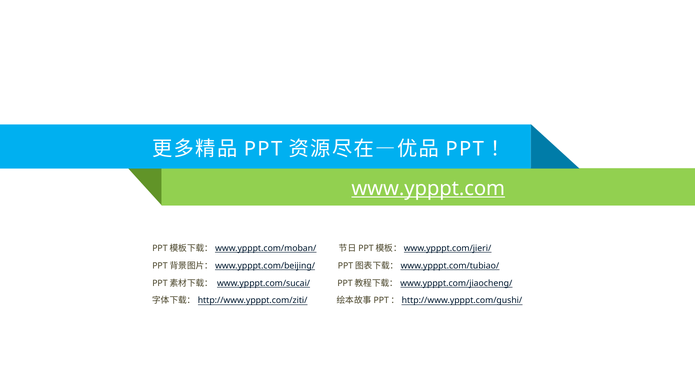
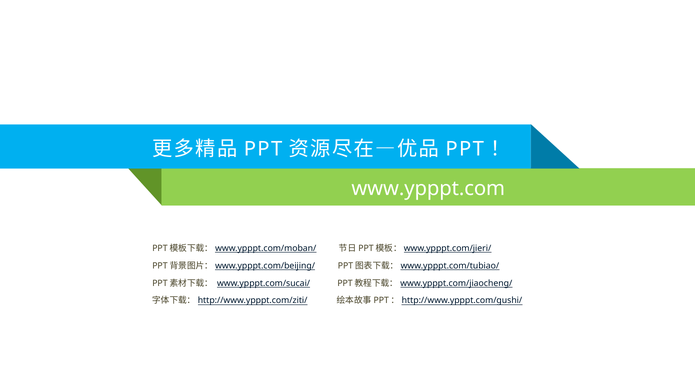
www.ypppt.com underline: present -> none
